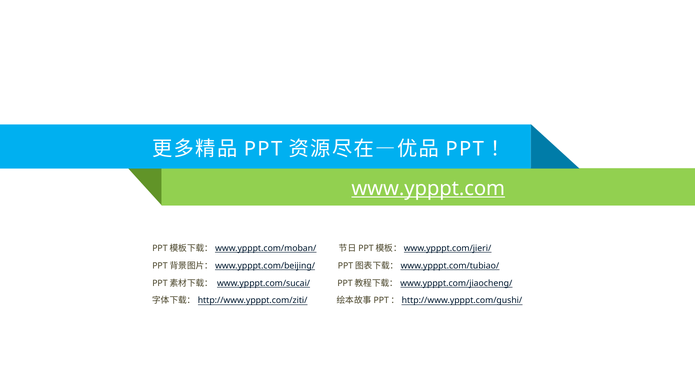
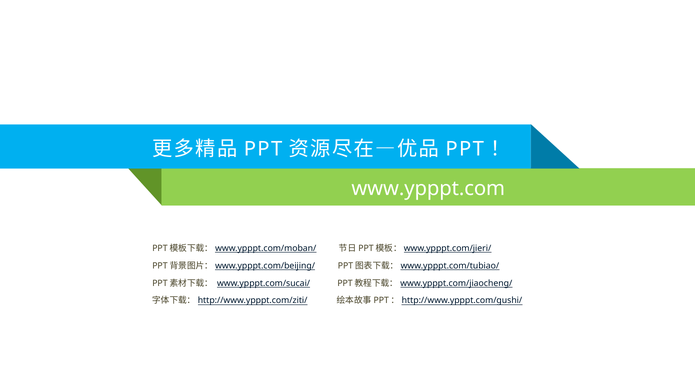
www.ypppt.com underline: present -> none
